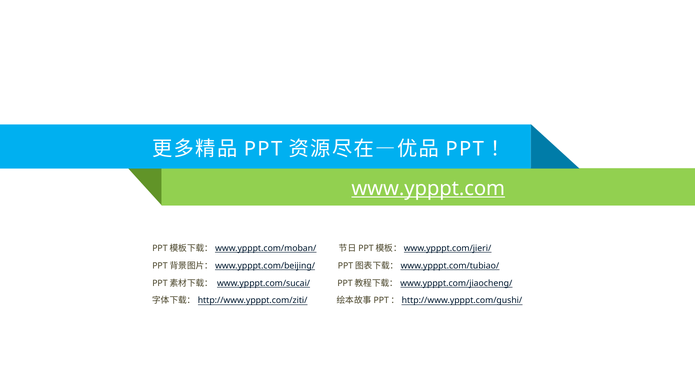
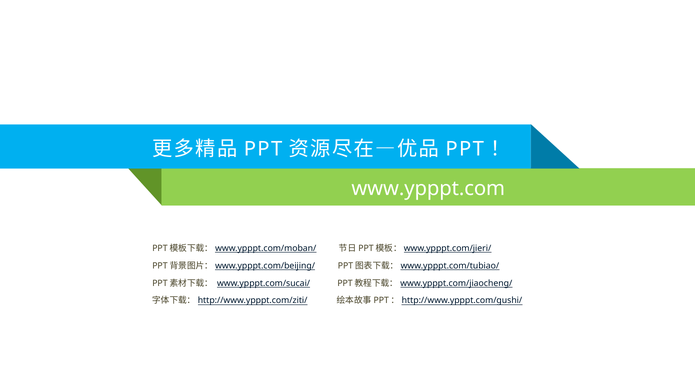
www.ypppt.com underline: present -> none
